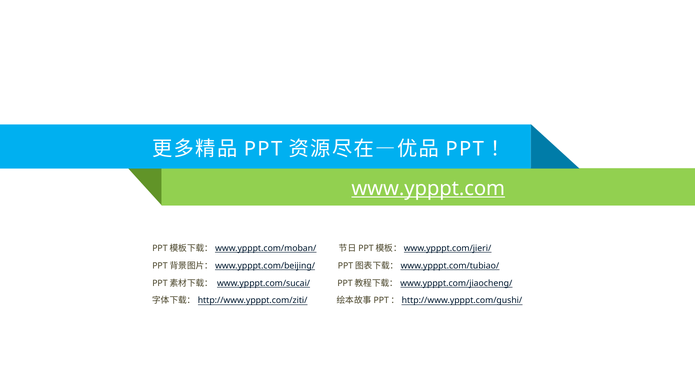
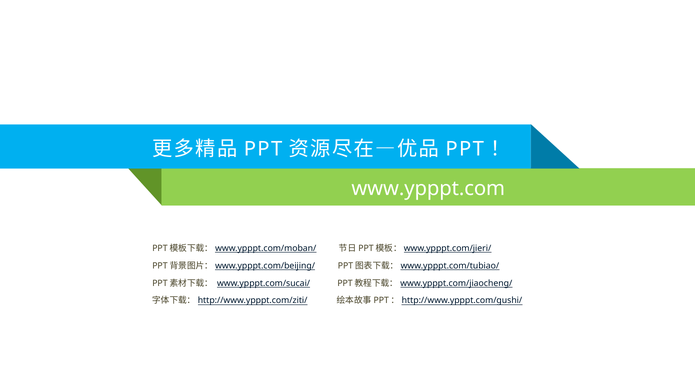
www.ypppt.com underline: present -> none
